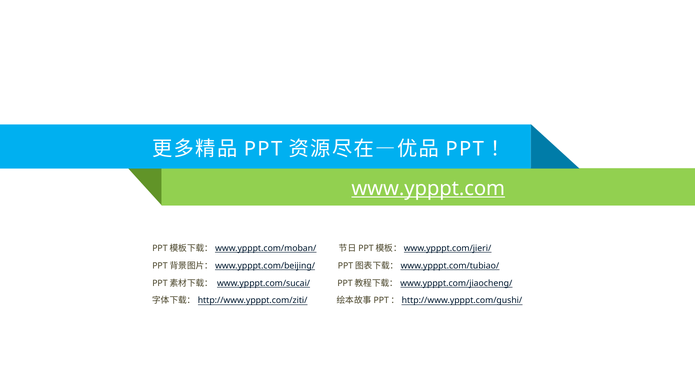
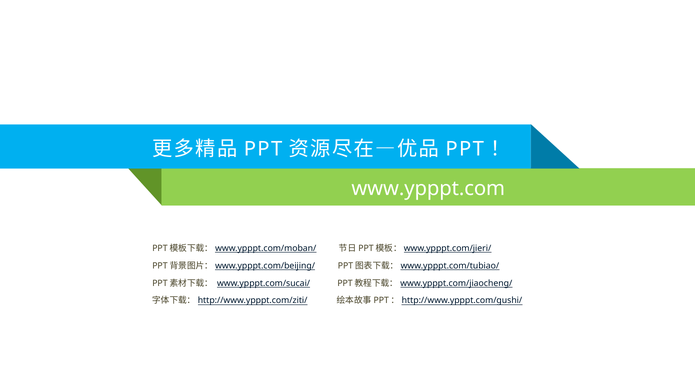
www.ypppt.com underline: present -> none
